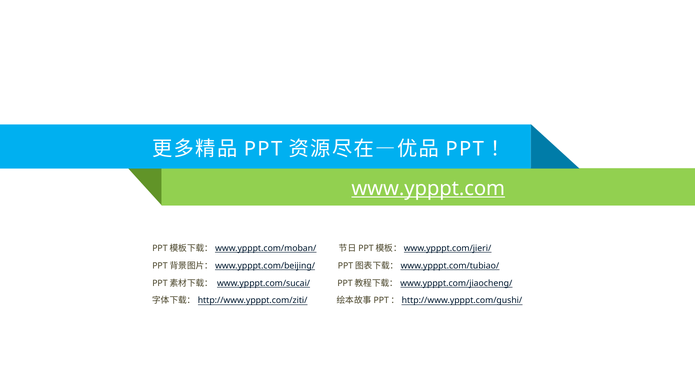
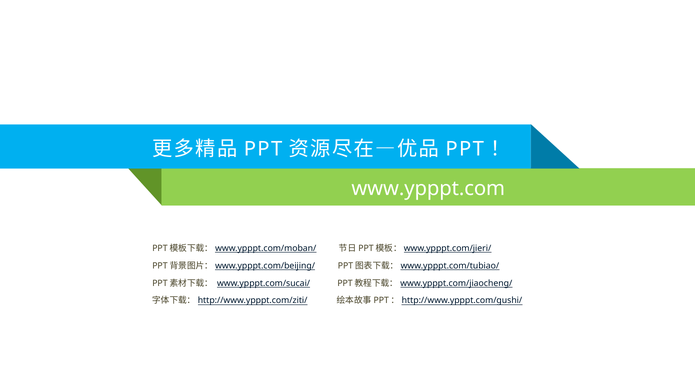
www.ypppt.com underline: present -> none
